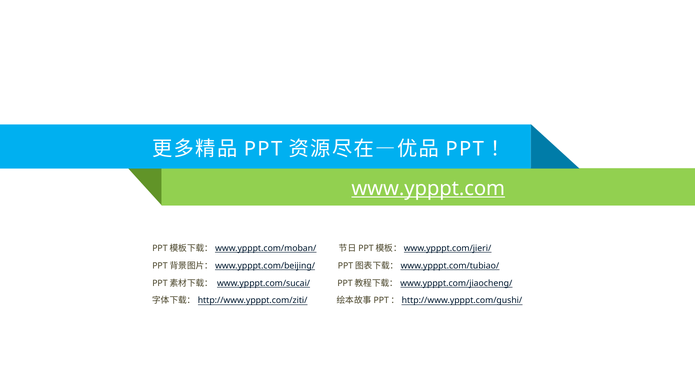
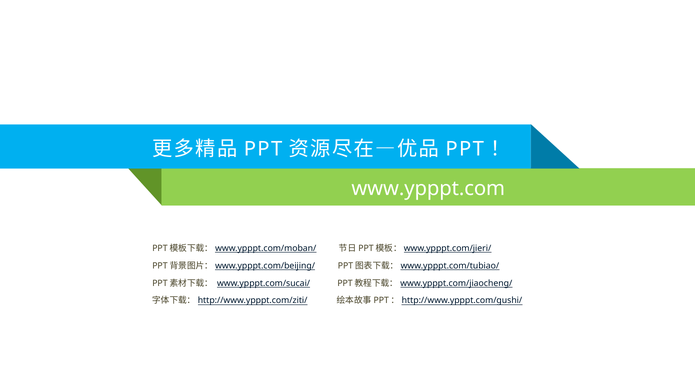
www.ypppt.com underline: present -> none
